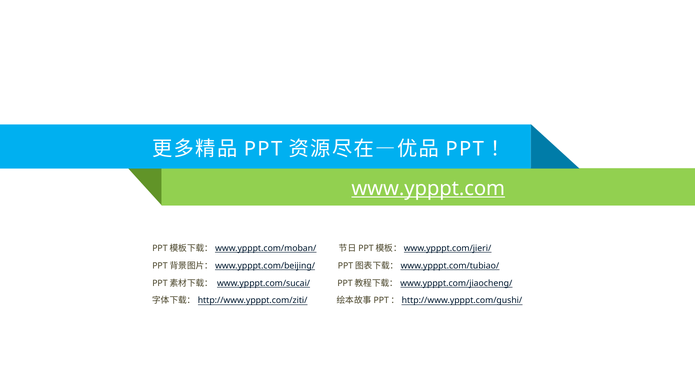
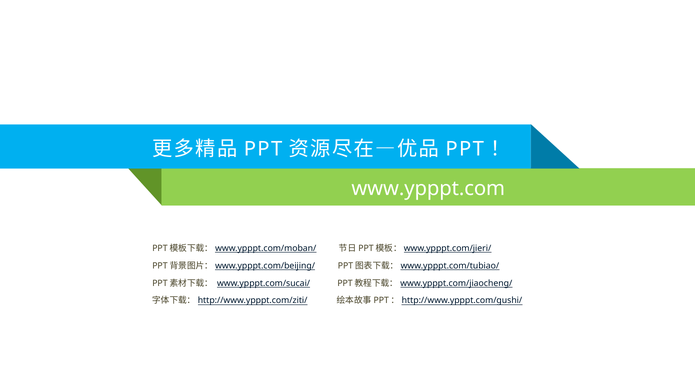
www.ypppt.com underline: present -> none
